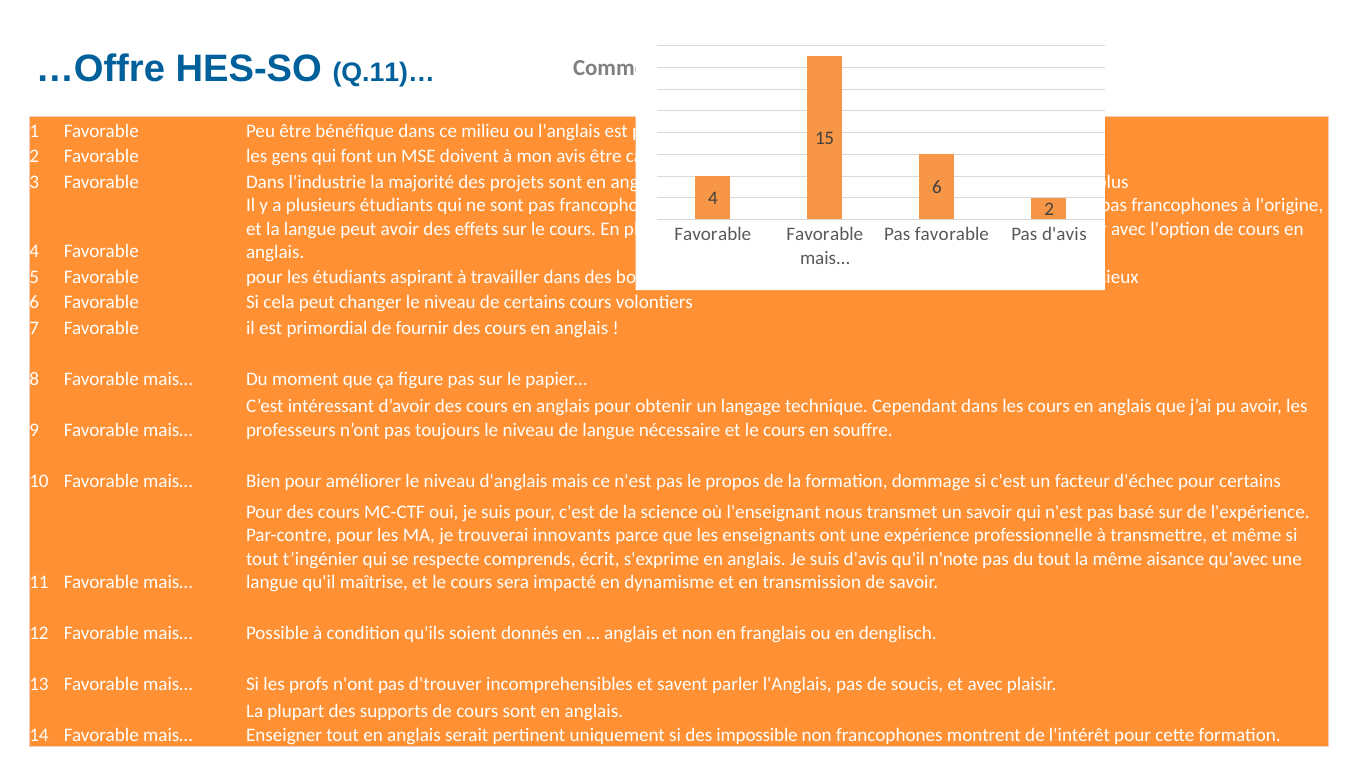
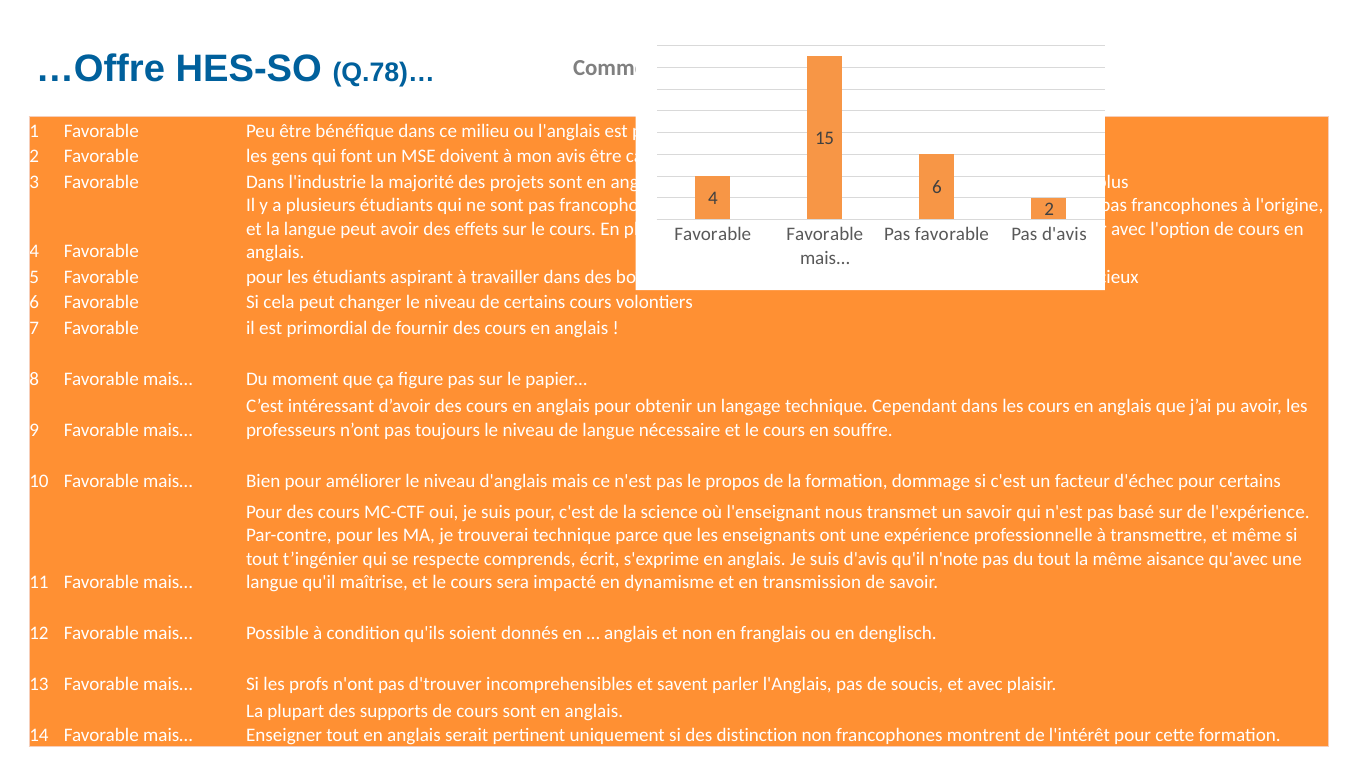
Q.11)…: Q.11)… -> Q.78)…
trouverai innovants: innovants -> technique
impossible: impossible -> distinction
